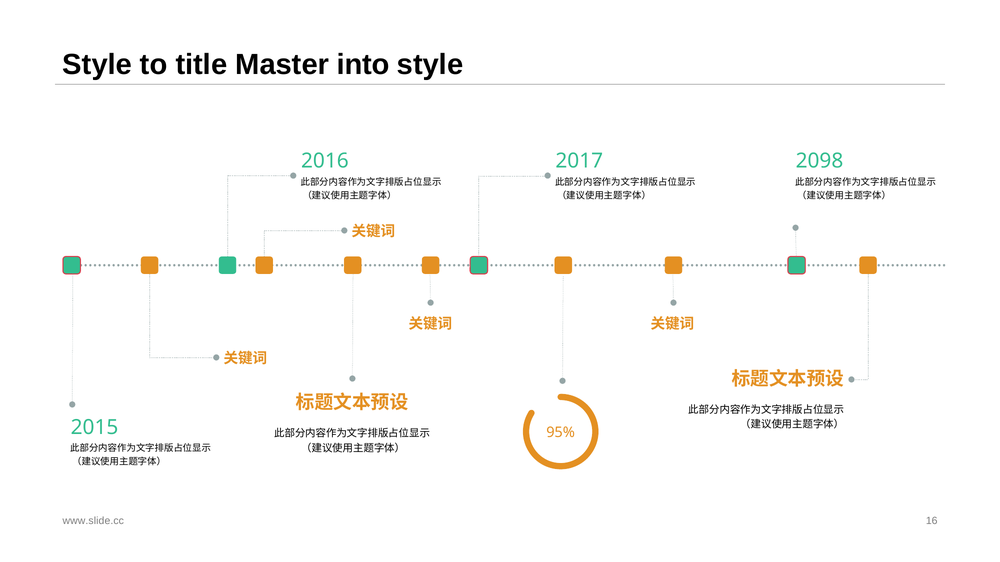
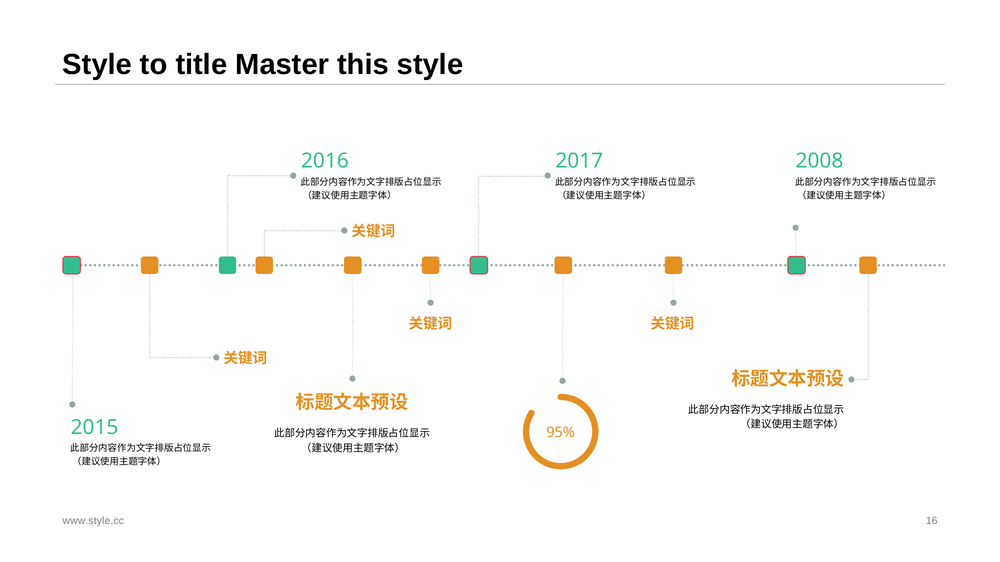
into: into -> this
2098: 2098 -> 2008
www.slide.cc: www.slide.cc -> www.style.cc
